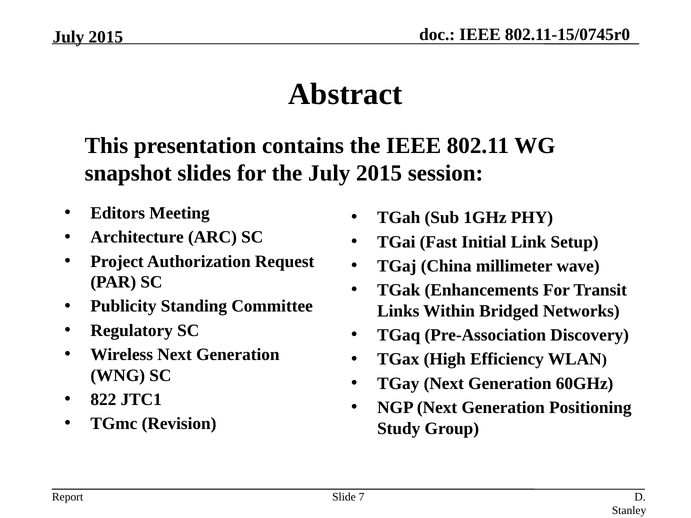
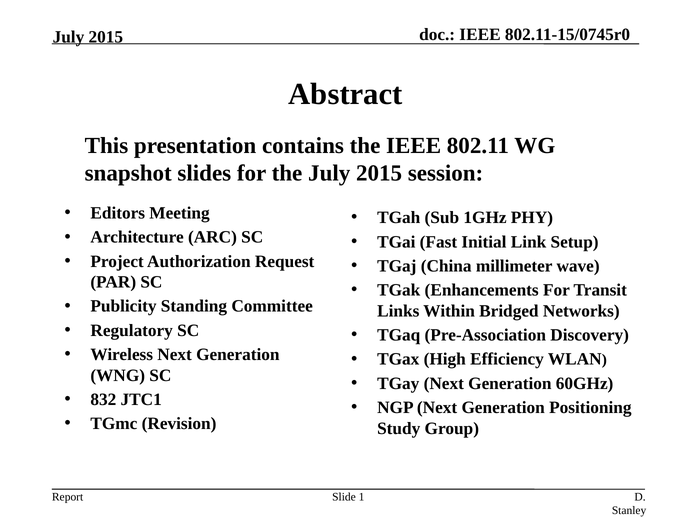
822: 822 -> 832
7: 7 -> 1
